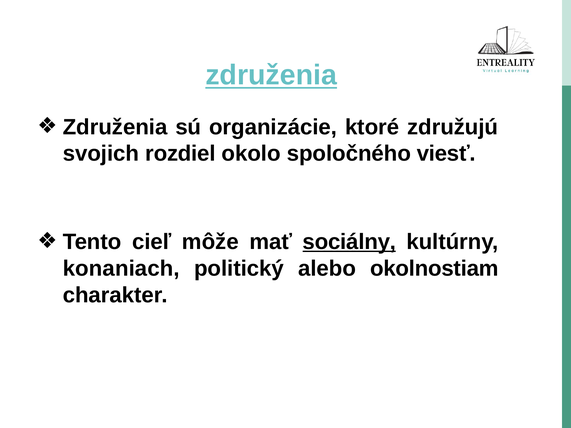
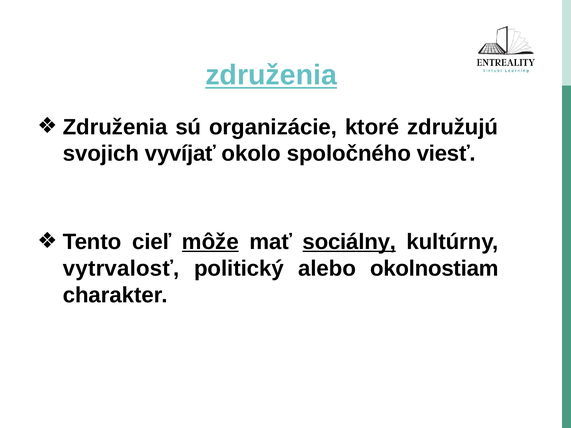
rozdiel: rozdiel -> vyvíjať
môže underline: none -> present
konaniach: konaniach -> vytrvalosť
